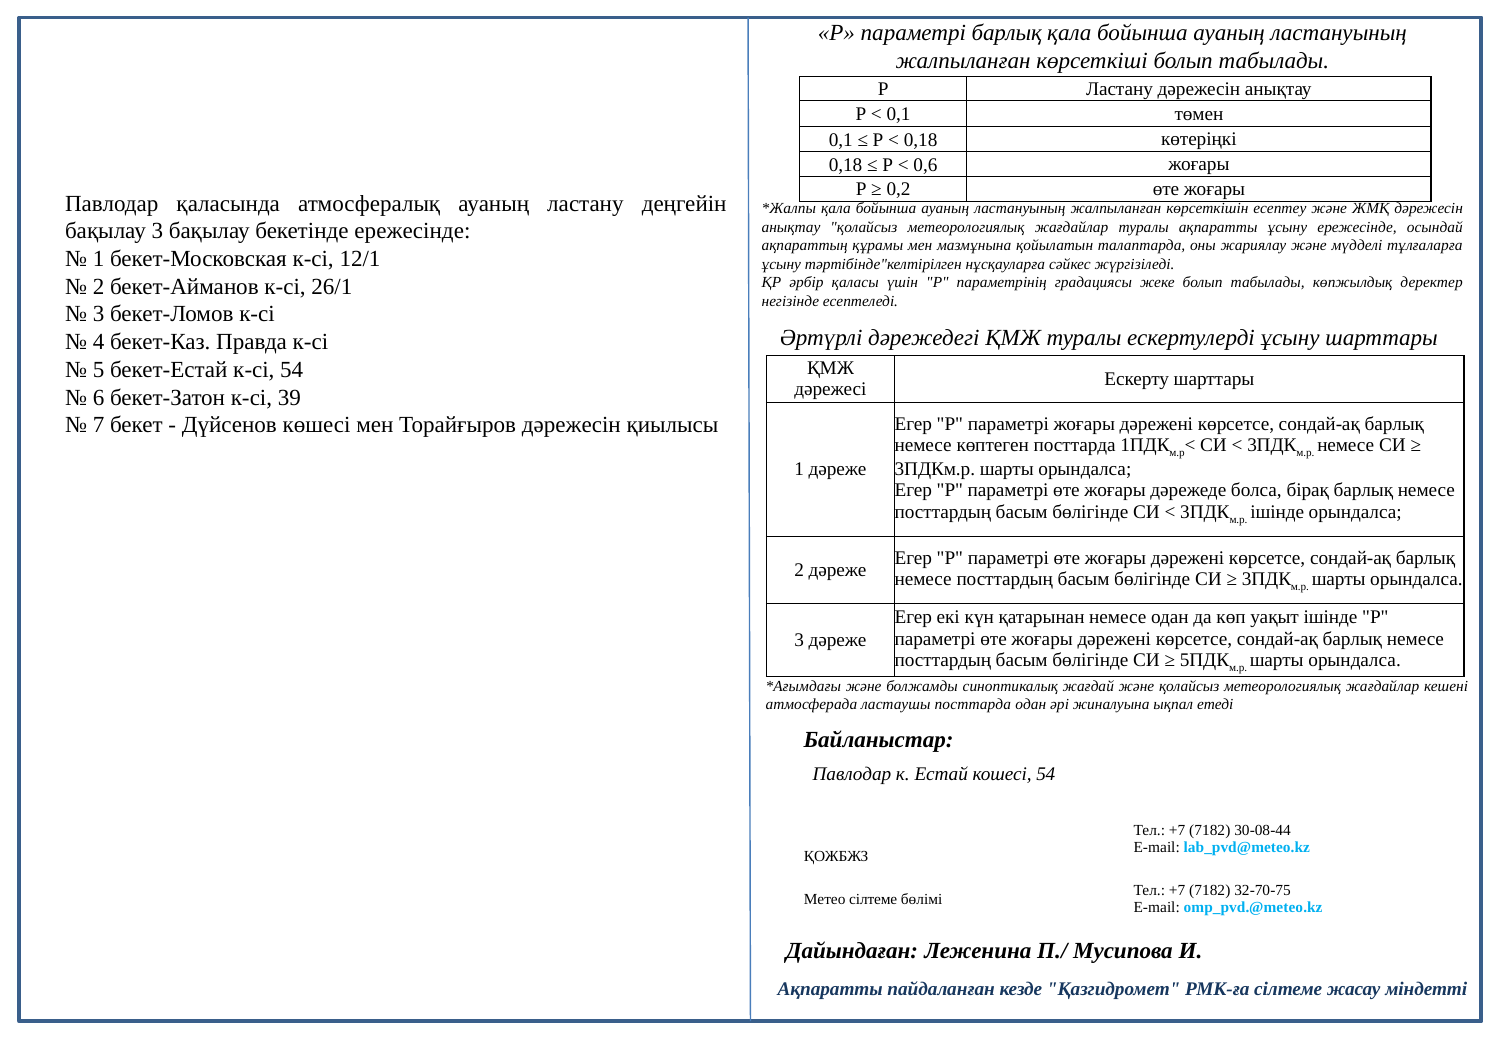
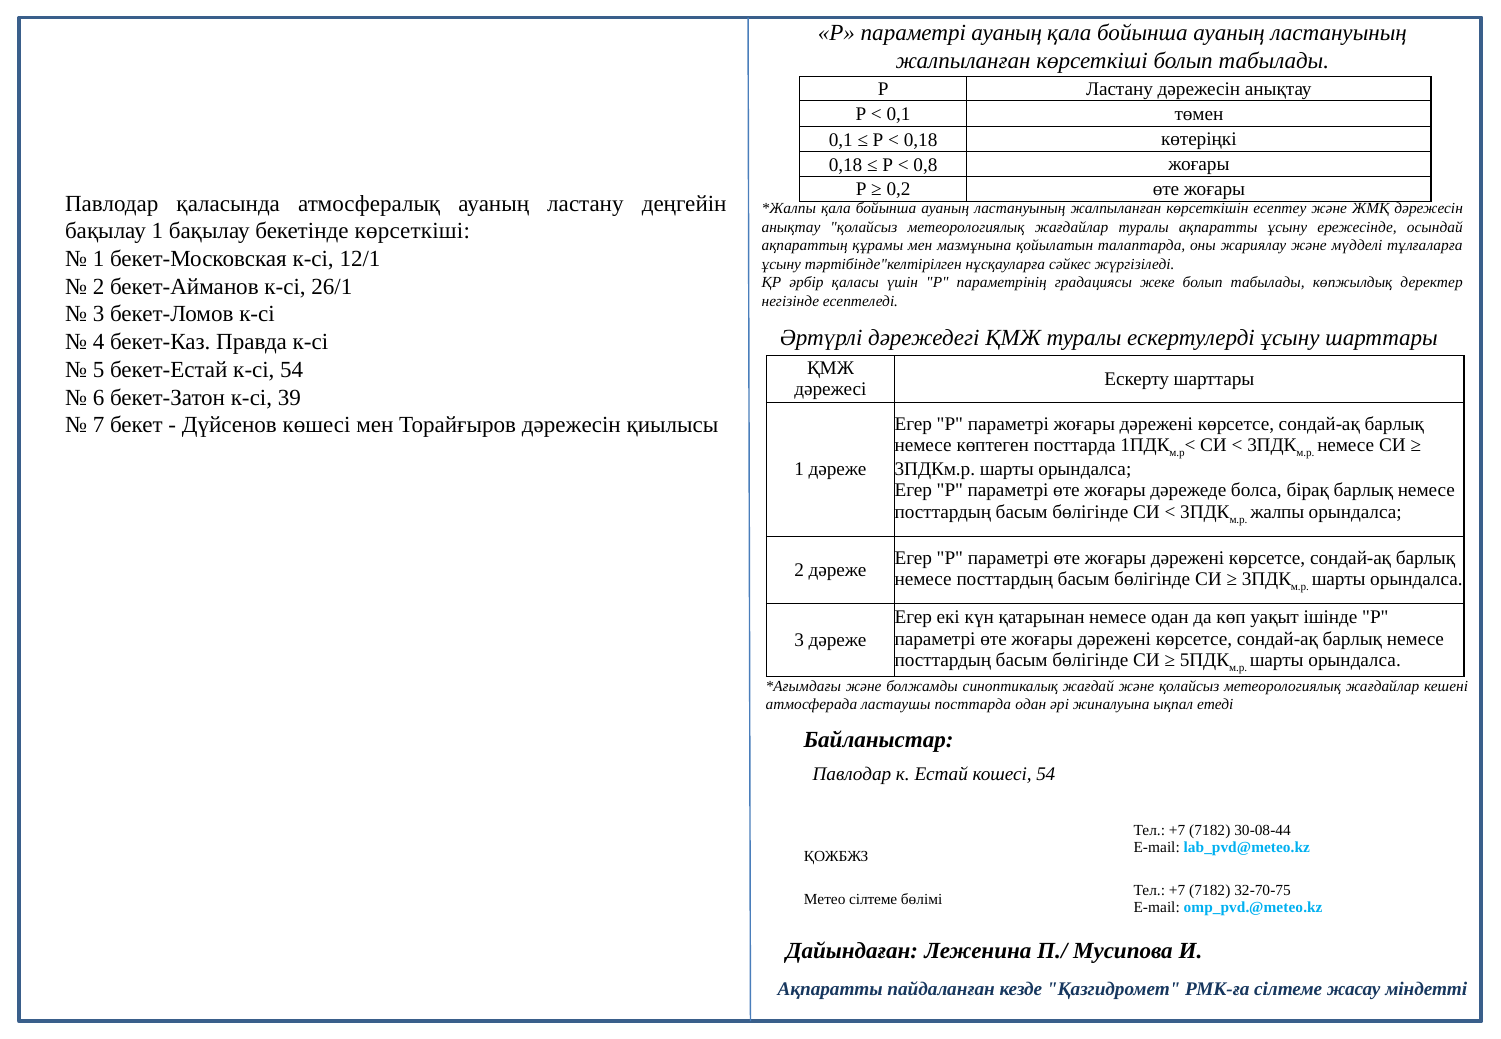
параметрі барлық: барлық -> ауаның
0,6: 0,6 -> 0,8
бақылау 3: 3 -> 1
бекетінде ережесінде: ережесінде -> көрсеткіші
ішінде at (1277, 512): ішінде -> жалпы
